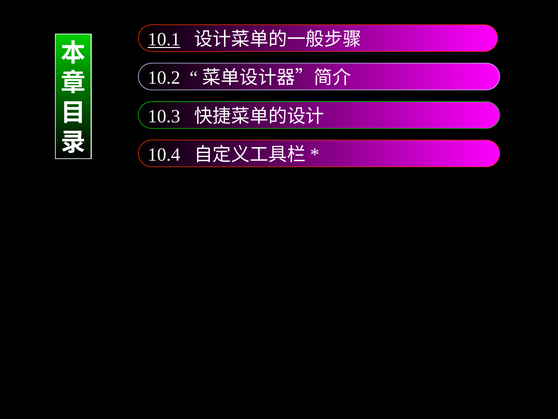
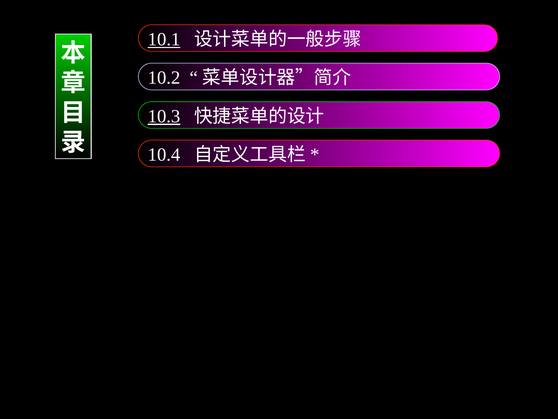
10.3 underline: none -> present
